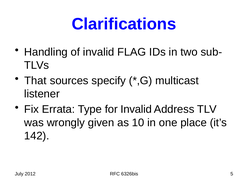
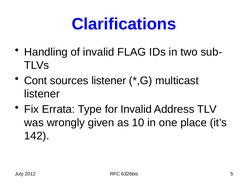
That: That -> Cont
sources specify: specify -> listener
